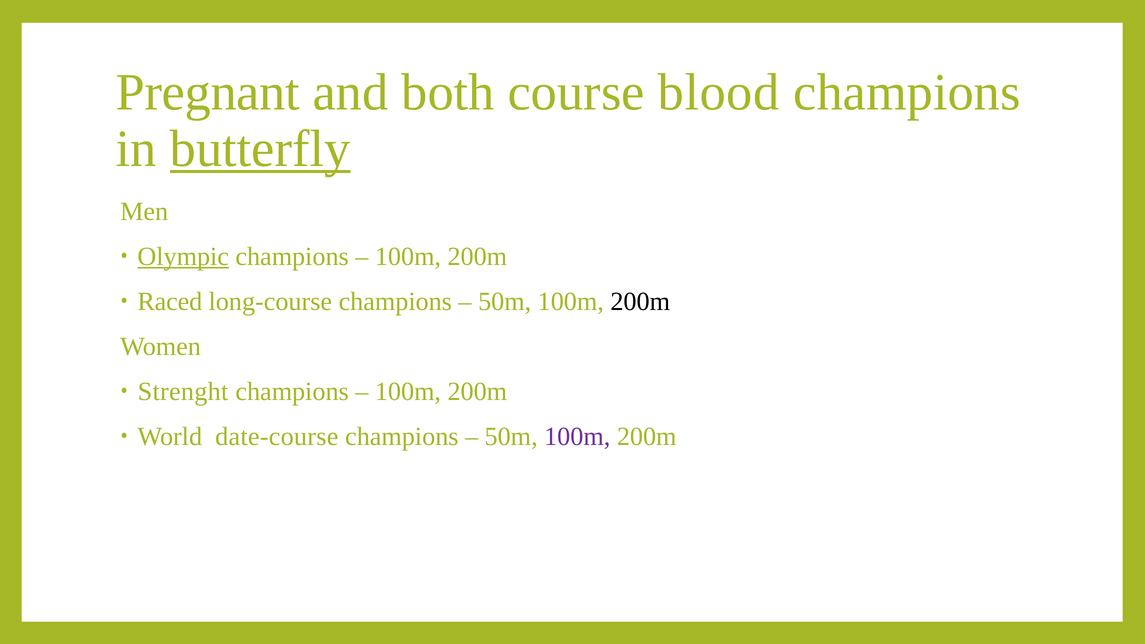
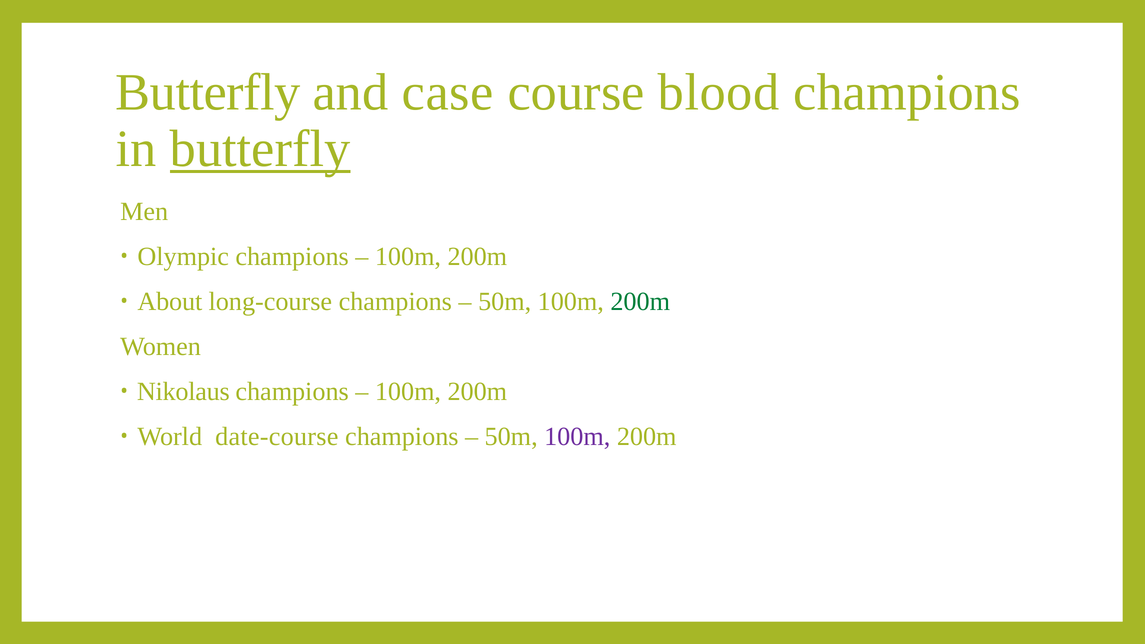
Pregnant at (208, 92): Pregnant -> Butterfly
both: both -> case
Olympic underline: present -> none
Raced: Raced -> About
200m at (640, 302) colour: black -> green
Strenght: Strenght -> Nikolaus
